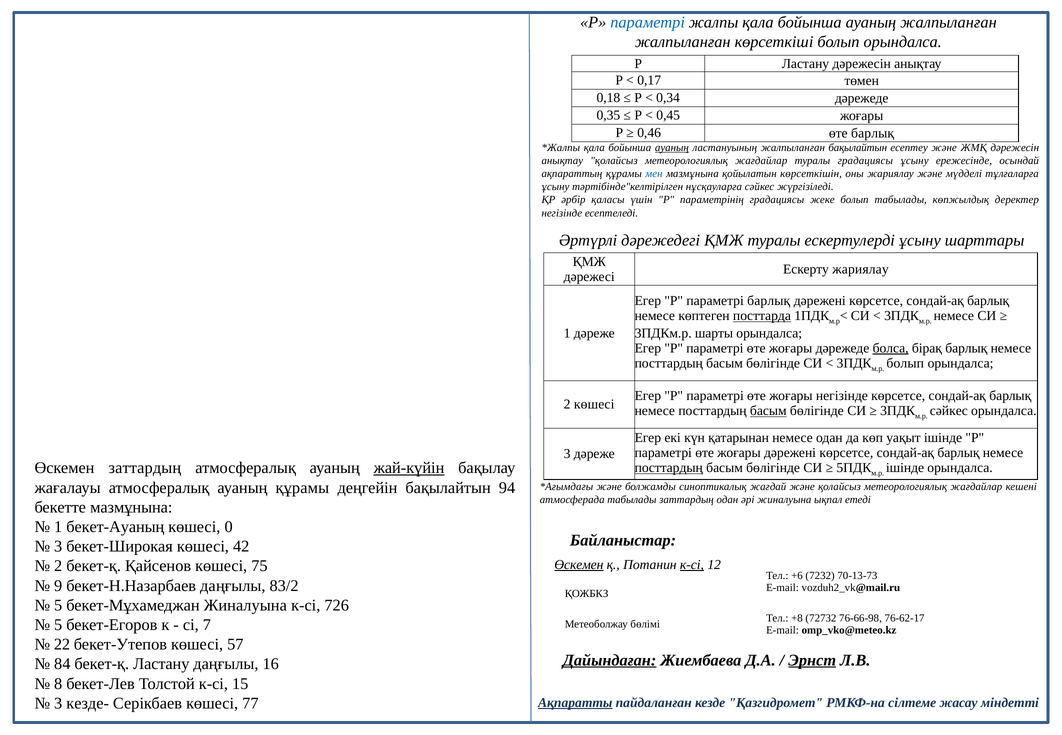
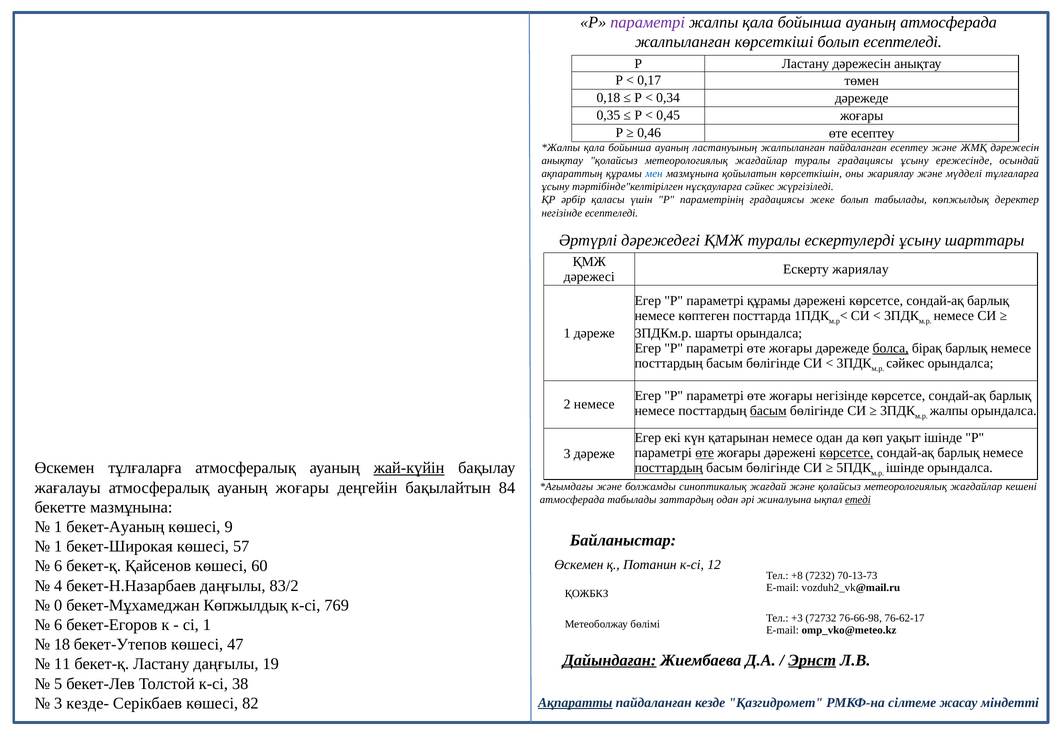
параметрі at (648, 22) colour: blue -> purple
ауаның жалпыланған: жалпыланған -> атмосферада
көрсеткіші болып орындалса: орындалса -> есептеледі
өте барлық: барлық -> есептеу
ауаның at (672, 148) underline: present -> none
жалпыланған бақылайтын: бақылайтын -> пайдаланған
параметрі барлық: барлық -> құрамы
посттарда underline: present -> none
болып at (905, 363): болып -> сәйкес
2 көшесі: көшесі -> немесе
сәйкес at (949, 411): сәйкес -> жалпы
өте at (705, 453) underline: none -> present
көрсетсе at (846, 453) underline: none -> present
Өскемен заттардың: заттардың -> тұлғаларға
ауаның құрамы: құрамы -> жоғары
94: 94 -> 84
етеді underline: none -> present
0: 0 -> 9
3 at (58, 547): 3 -> 1
42: 42 -> 57
Өскемен at (579, 565) underline: present -> none
к-сі at (692, 565) underline: present -> none
2 at (58, 566): 2 -> 6
75: 75 -> 60
+6: +6 -> +8
9: 9 -> 4
5 at (58, 605): 5 -> 0
бекет-Мұхамеджан Жиналуына: Жиналуына -> Көпжылдық
726: 726 -> 769
+8: +8 -> +3
5 at (58, 625): 5 -> 6
сі 7: 7 -> 1
22: 22 -> 18
57: 57 -> 47
84: 84 -> 11
16: 16 -> 19
8: 8 -> 5
15: 15 -> 38
77: 77 -> 82
